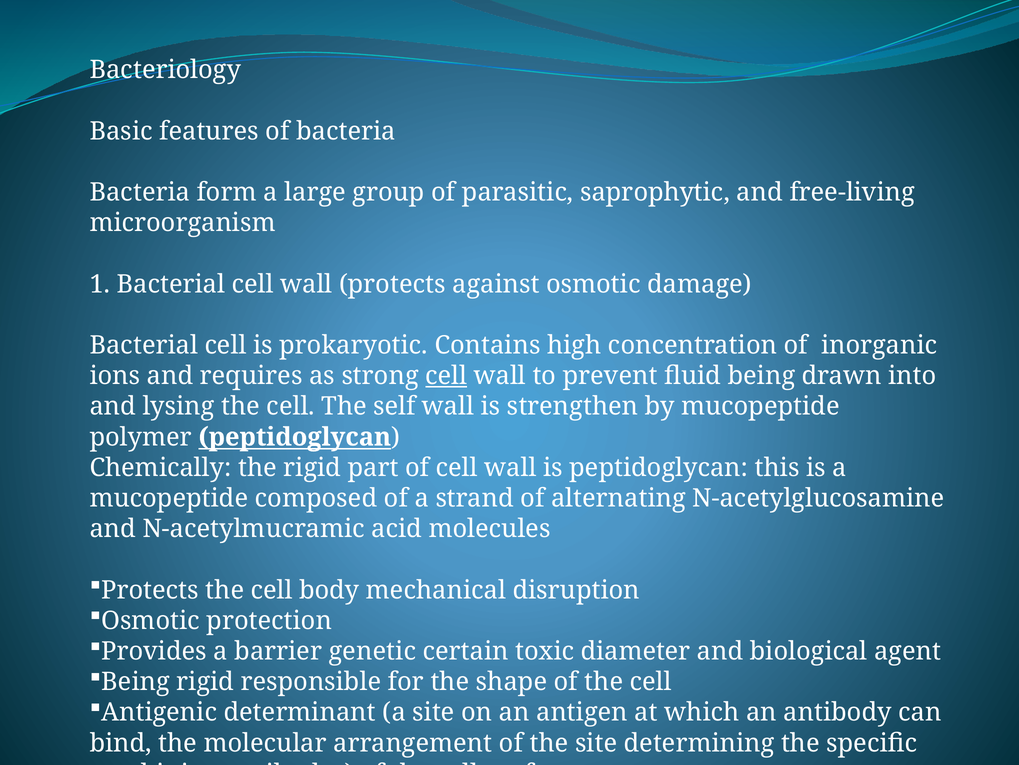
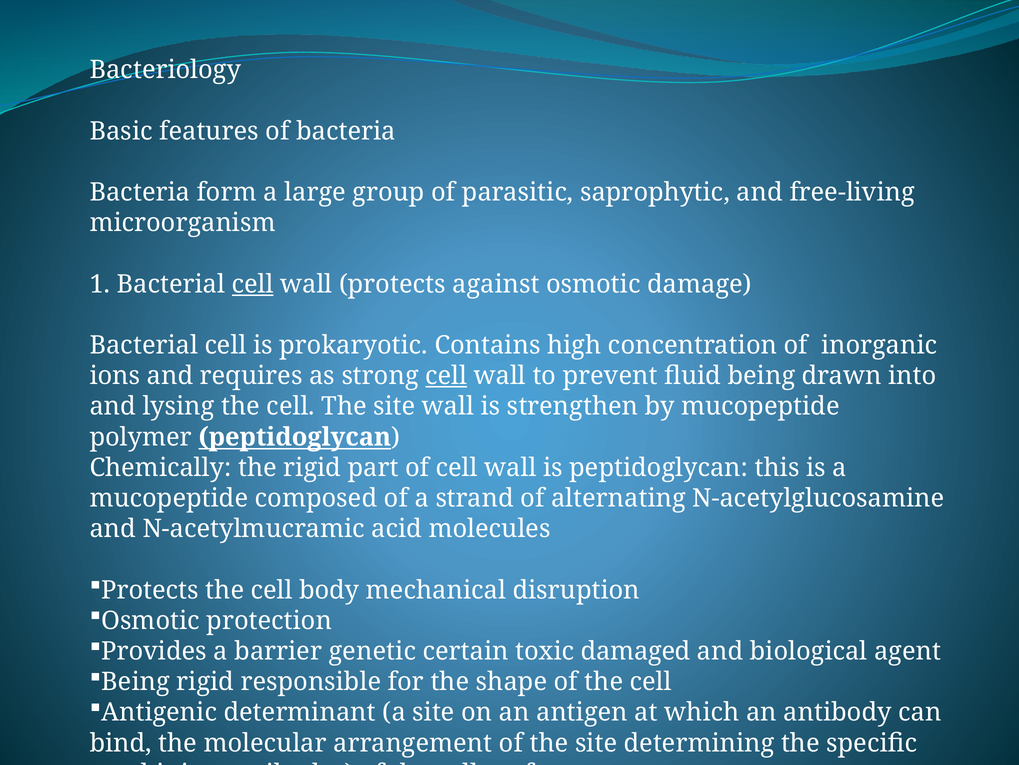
cell at (253, 284) underline: none -> present
cell The self: self -> site
diameter: diameter -> damaged
